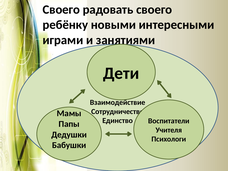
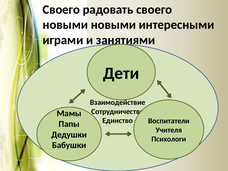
ребёнку at (65, 25): ребёнку -> новыми
